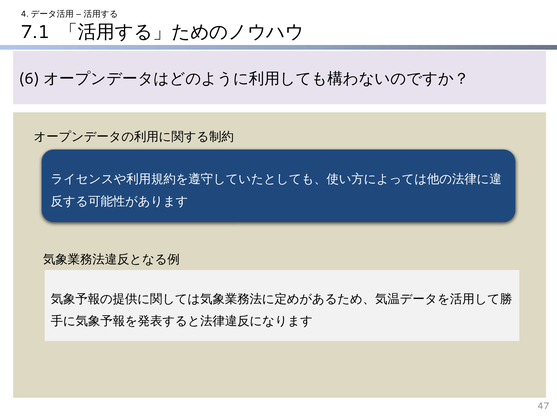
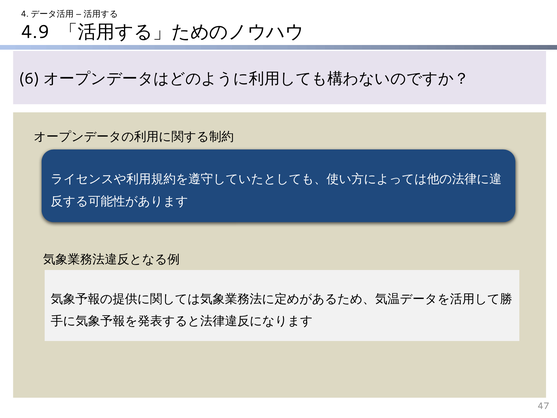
7.1: 7.1 -> 4.9
